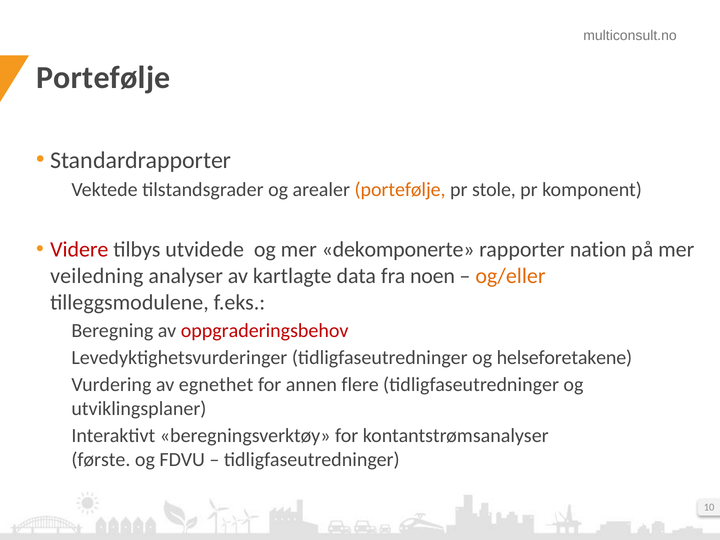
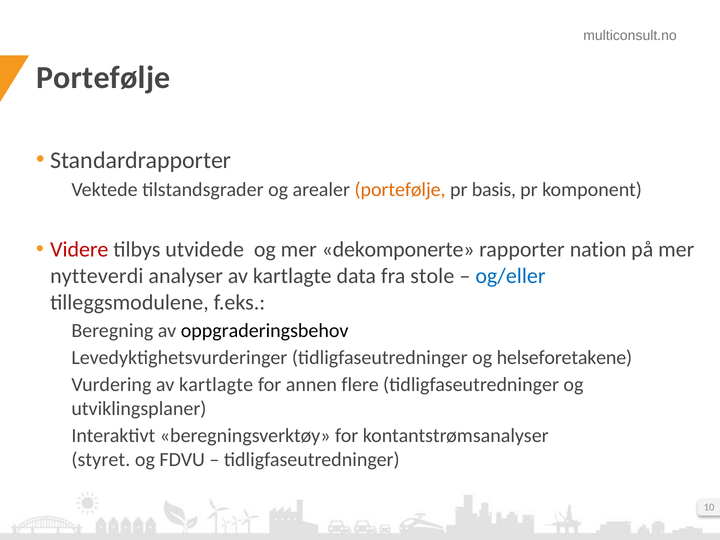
stole: stole -> basis
veiledning: veiledning -> nytteverdi
noen: noen -> stole
og/eller colour: orange -> blue
oppgraderingsbehov colour: red -> black
Vurdering av egnethet: egnethet -> kartlagte
første: første -> styret
